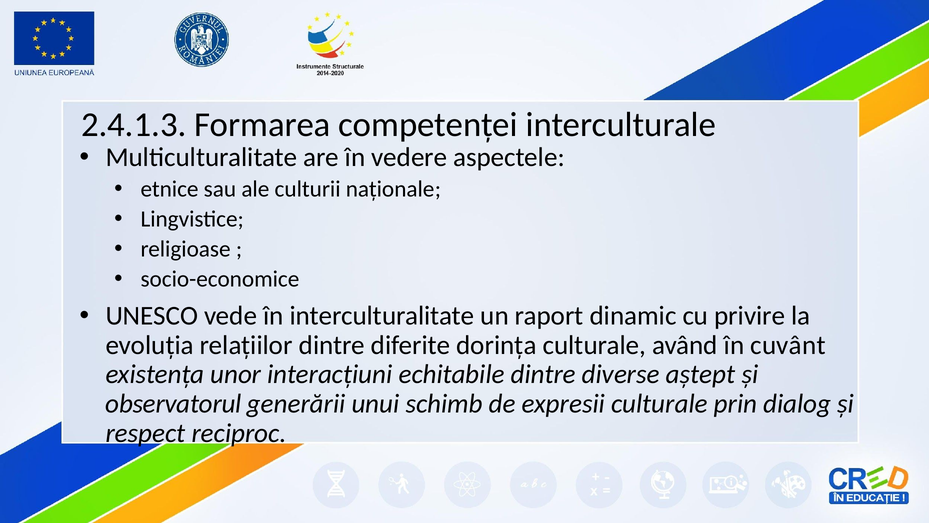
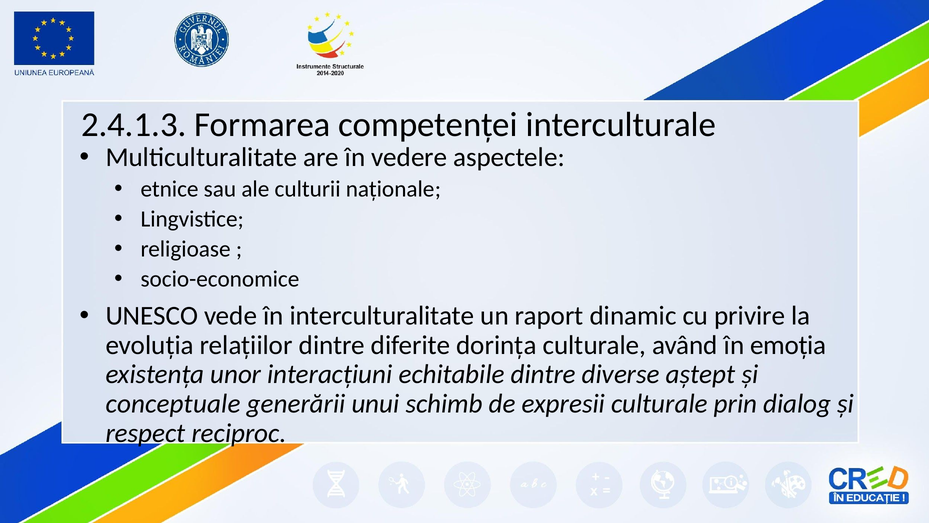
cuvânt: cuvânt -> emoția
observatorul: observatorul -> conceptuale
